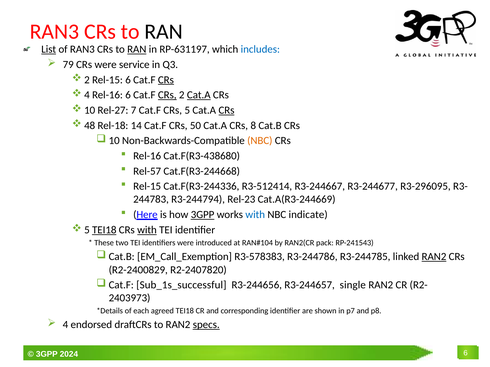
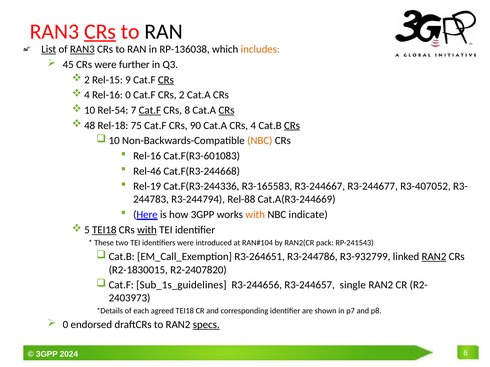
CRs at (100, 32) underline: none -> present
RAN3 at (82, 49) underline: none -> present
RAN at (137, 49) underline: present -> none
RP-631197: RP-631197 -> RP-136038
includes colour: blue -> orange
79: 79 -> 45
service: service -> further
Rel-15 6: 6 -> 9
Rel-16 6: 6 -> 0
CRs at (167, 95) underline: present -> none
Cat.A at (199, 95) underline: present -> none
Rel-27: Rel-27 -> Rel-54
Cat.F at (150, 110) underline: none -> present
5: 5 -> 8
14: 14 -> 75
50: 50 -> 90
8: 8 -> 4
CRs at (292, 126) underline: none -> present
Cat.F(R3-438680: Cat.F(R3-438680 -> Cat.F(R3-601083
Rel-57: Rel-57 -> Rel-46
Rel-15 at (147, 187): Rel-15 -> Rel-19
R3-512414: R3-512414 -> R3-165583
R3-296095: R3-296095 -> R3-407052
Rel-23: Rel-23 -> Rel-88
3GPP at (203, 215) underline: present -> none
with at (255, 215) colour: blue -> orange
R3-578383: R3-578383 -> R3-264651
R3-244785: R3-244785 -> R3-932799
R2-2400829: R2-2400829 -> R2-1830015
Sub_1s_successful: Sub_1s_successful -> Sub_1s_guidelines
4 at (65, 325): 4 -> 0
